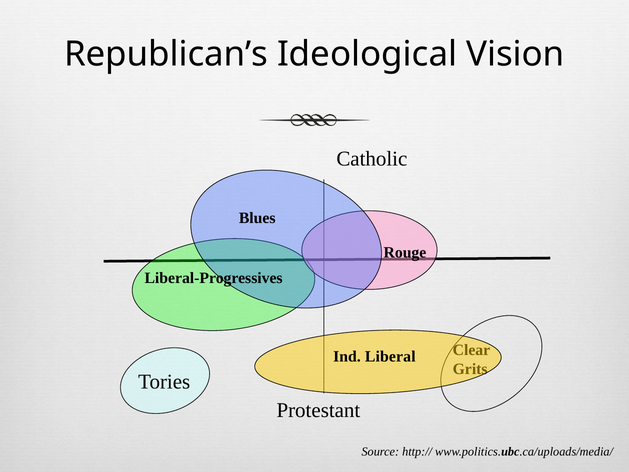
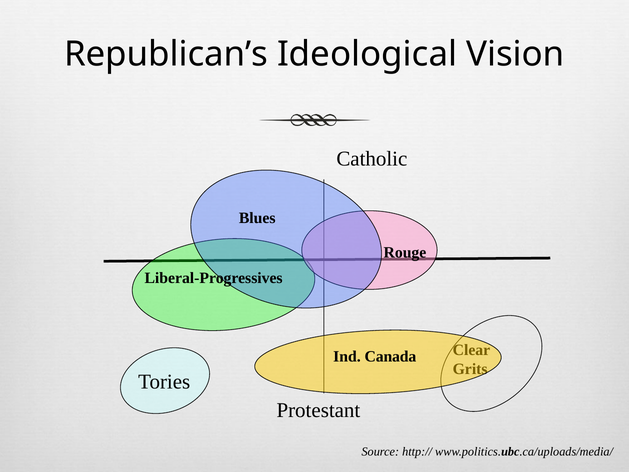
Liberal: Liberal -> Canada
